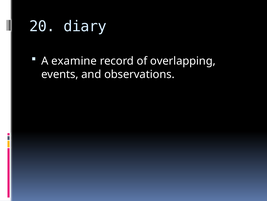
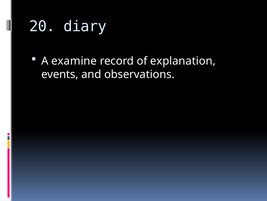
overlapping: overlapping -> explanation
